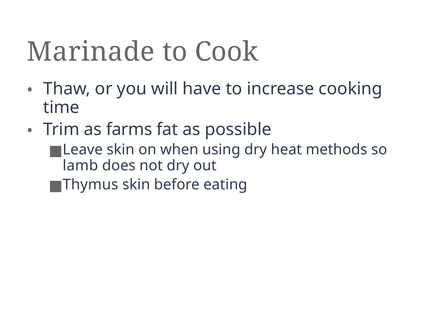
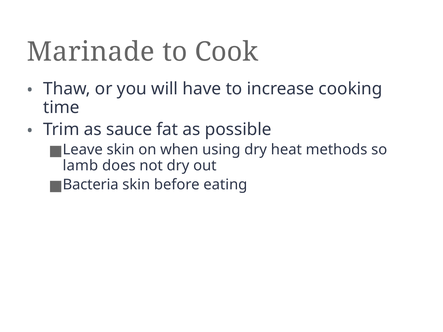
farms: farms -> sauce
Thymus: Thymus -> Bacteria
